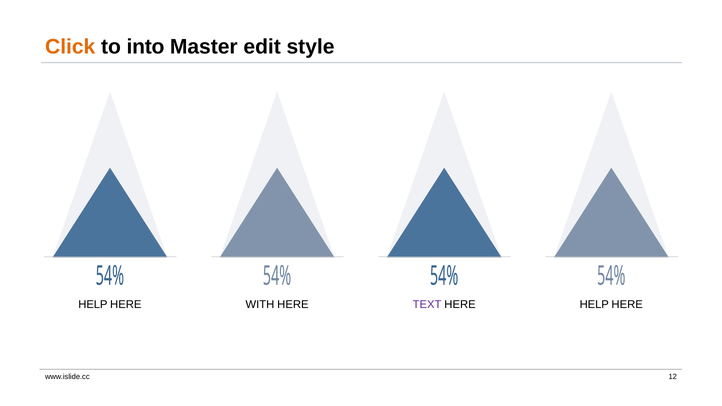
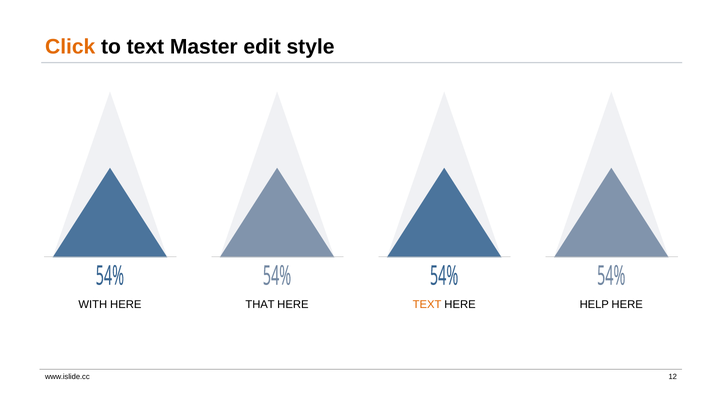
to into: into -> text
HELP at (93, 304): HELP -> WITH
WITH: WITH -> THAT
TEXT at (427, 304) colour: purple -> orange
